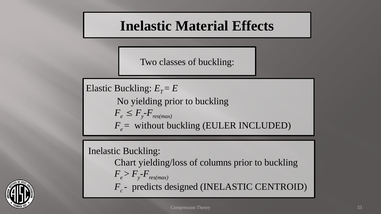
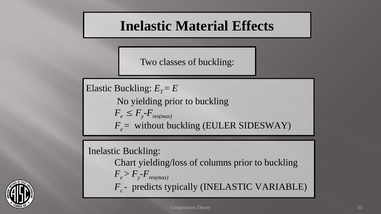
INCLUDED: INCLUDED -> SIDESWAY
designed: designed -> typically
CENTROID: CENTROID -> VARIABLE
